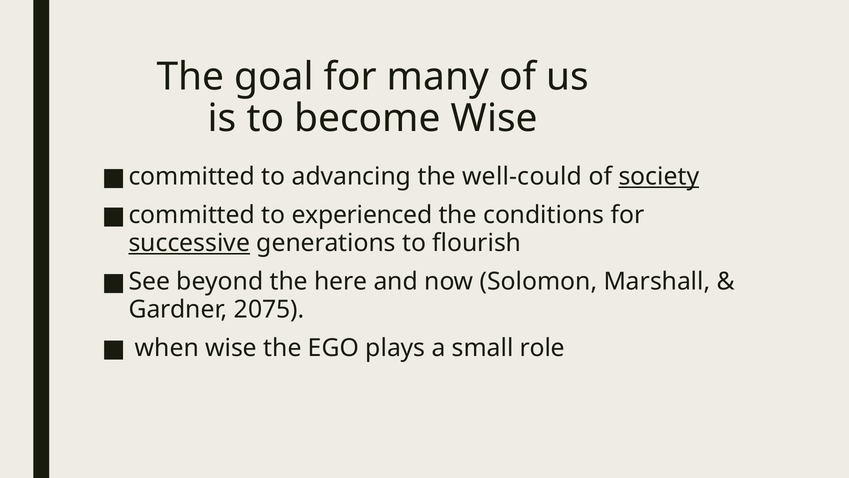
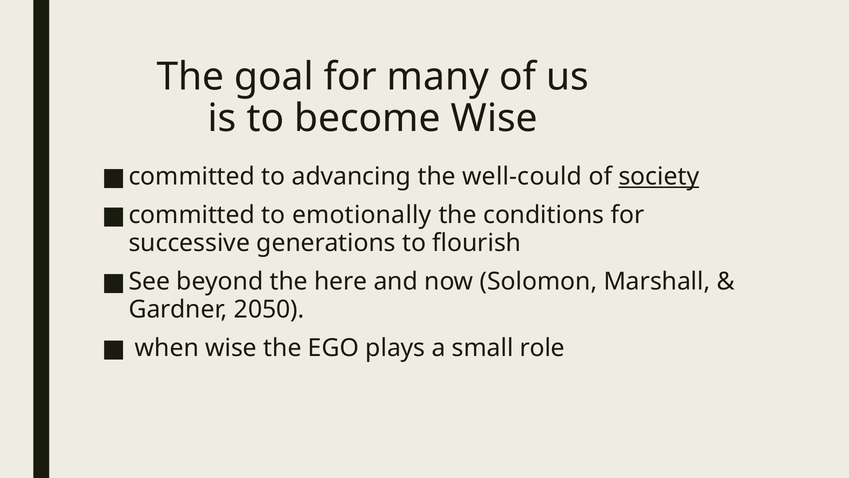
experienced: experienced -> emotionally
successive underline: present -> none
2075: 2075 -> 2050
